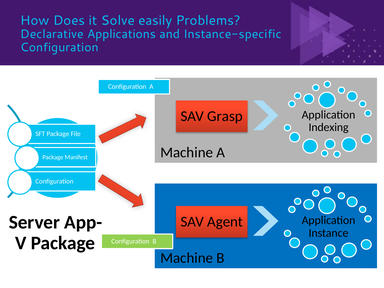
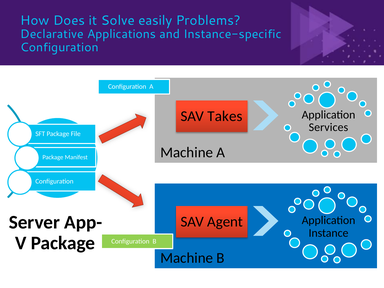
Grasp: Grasp -> Takes
Indexing: Indexing -> Services
